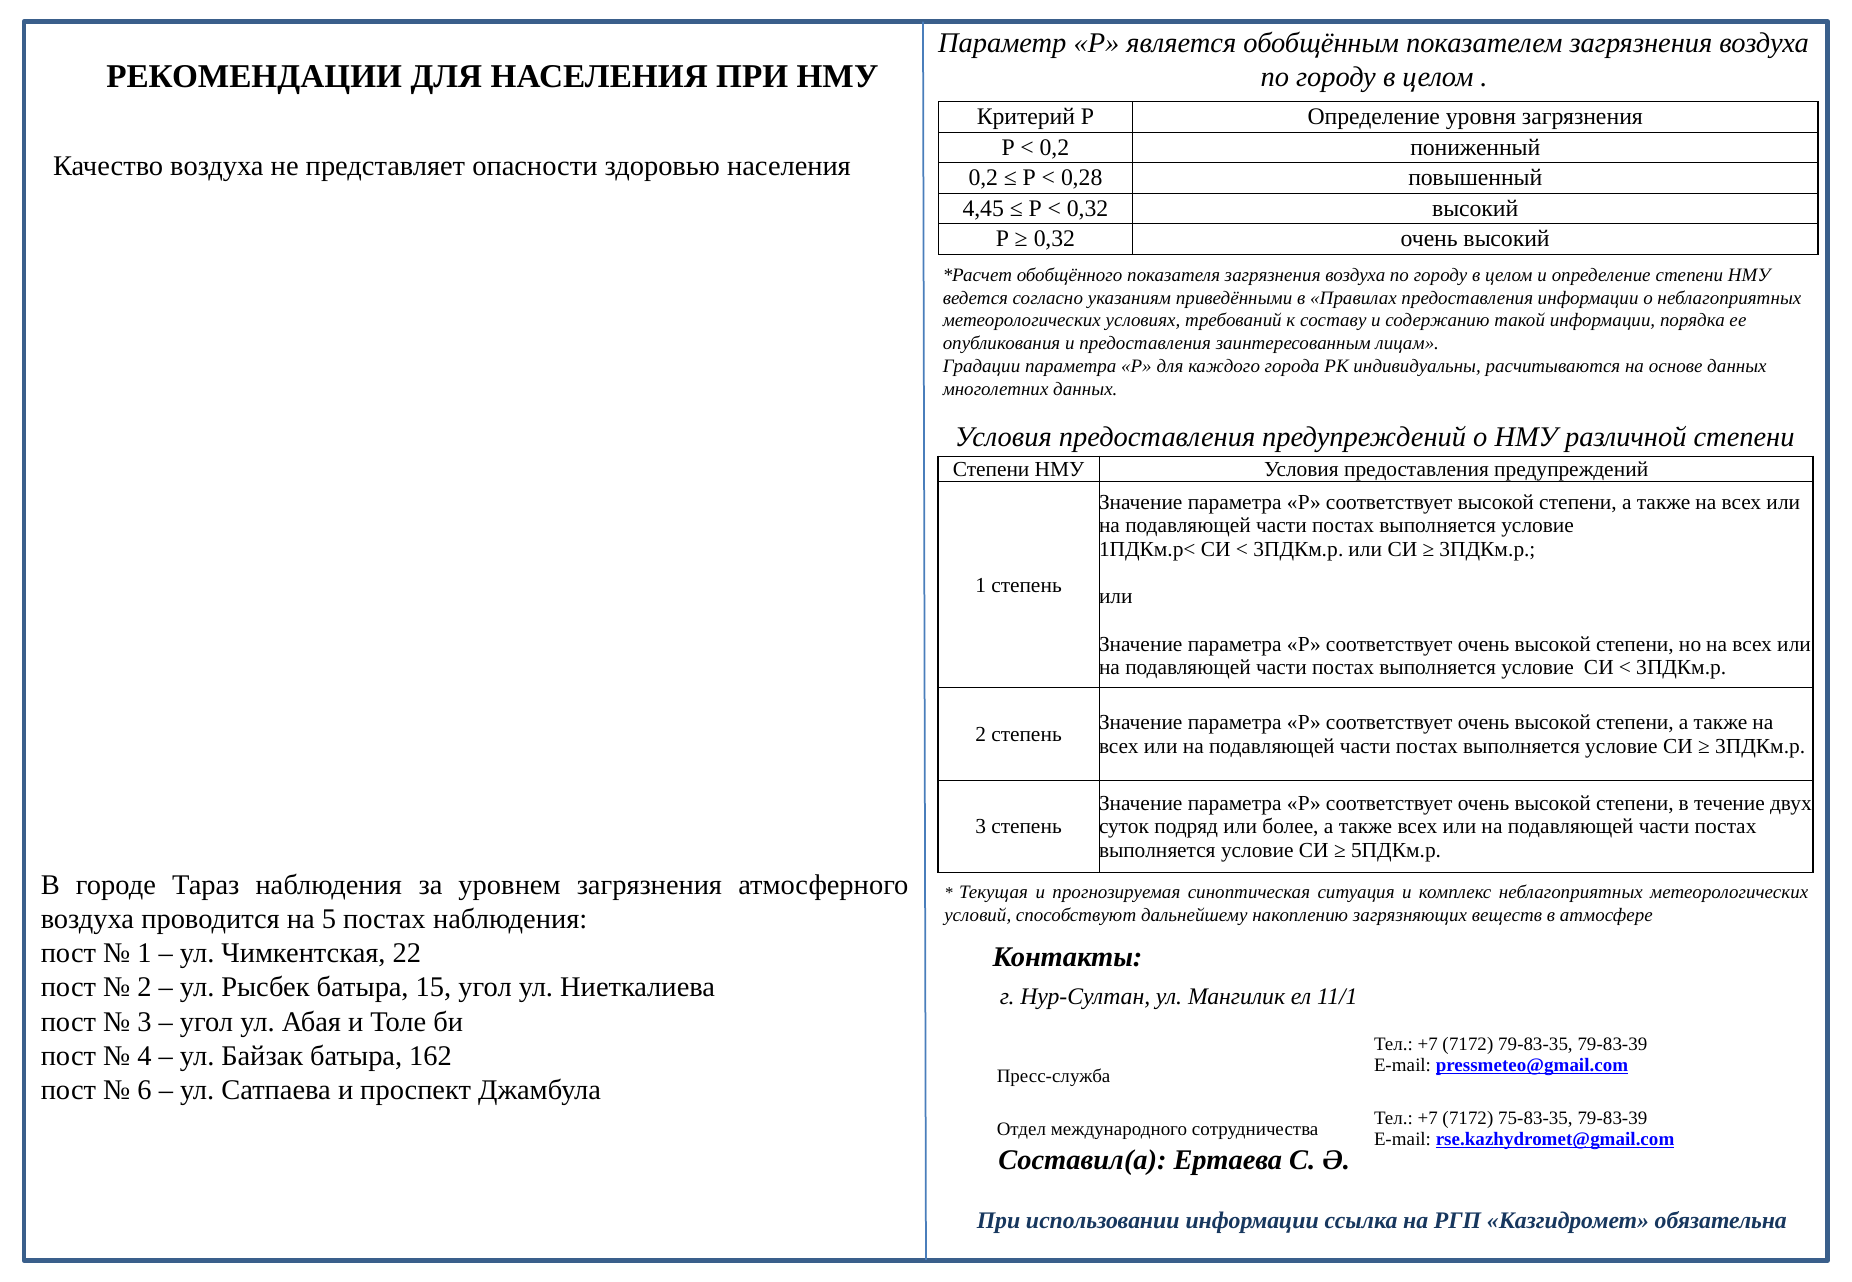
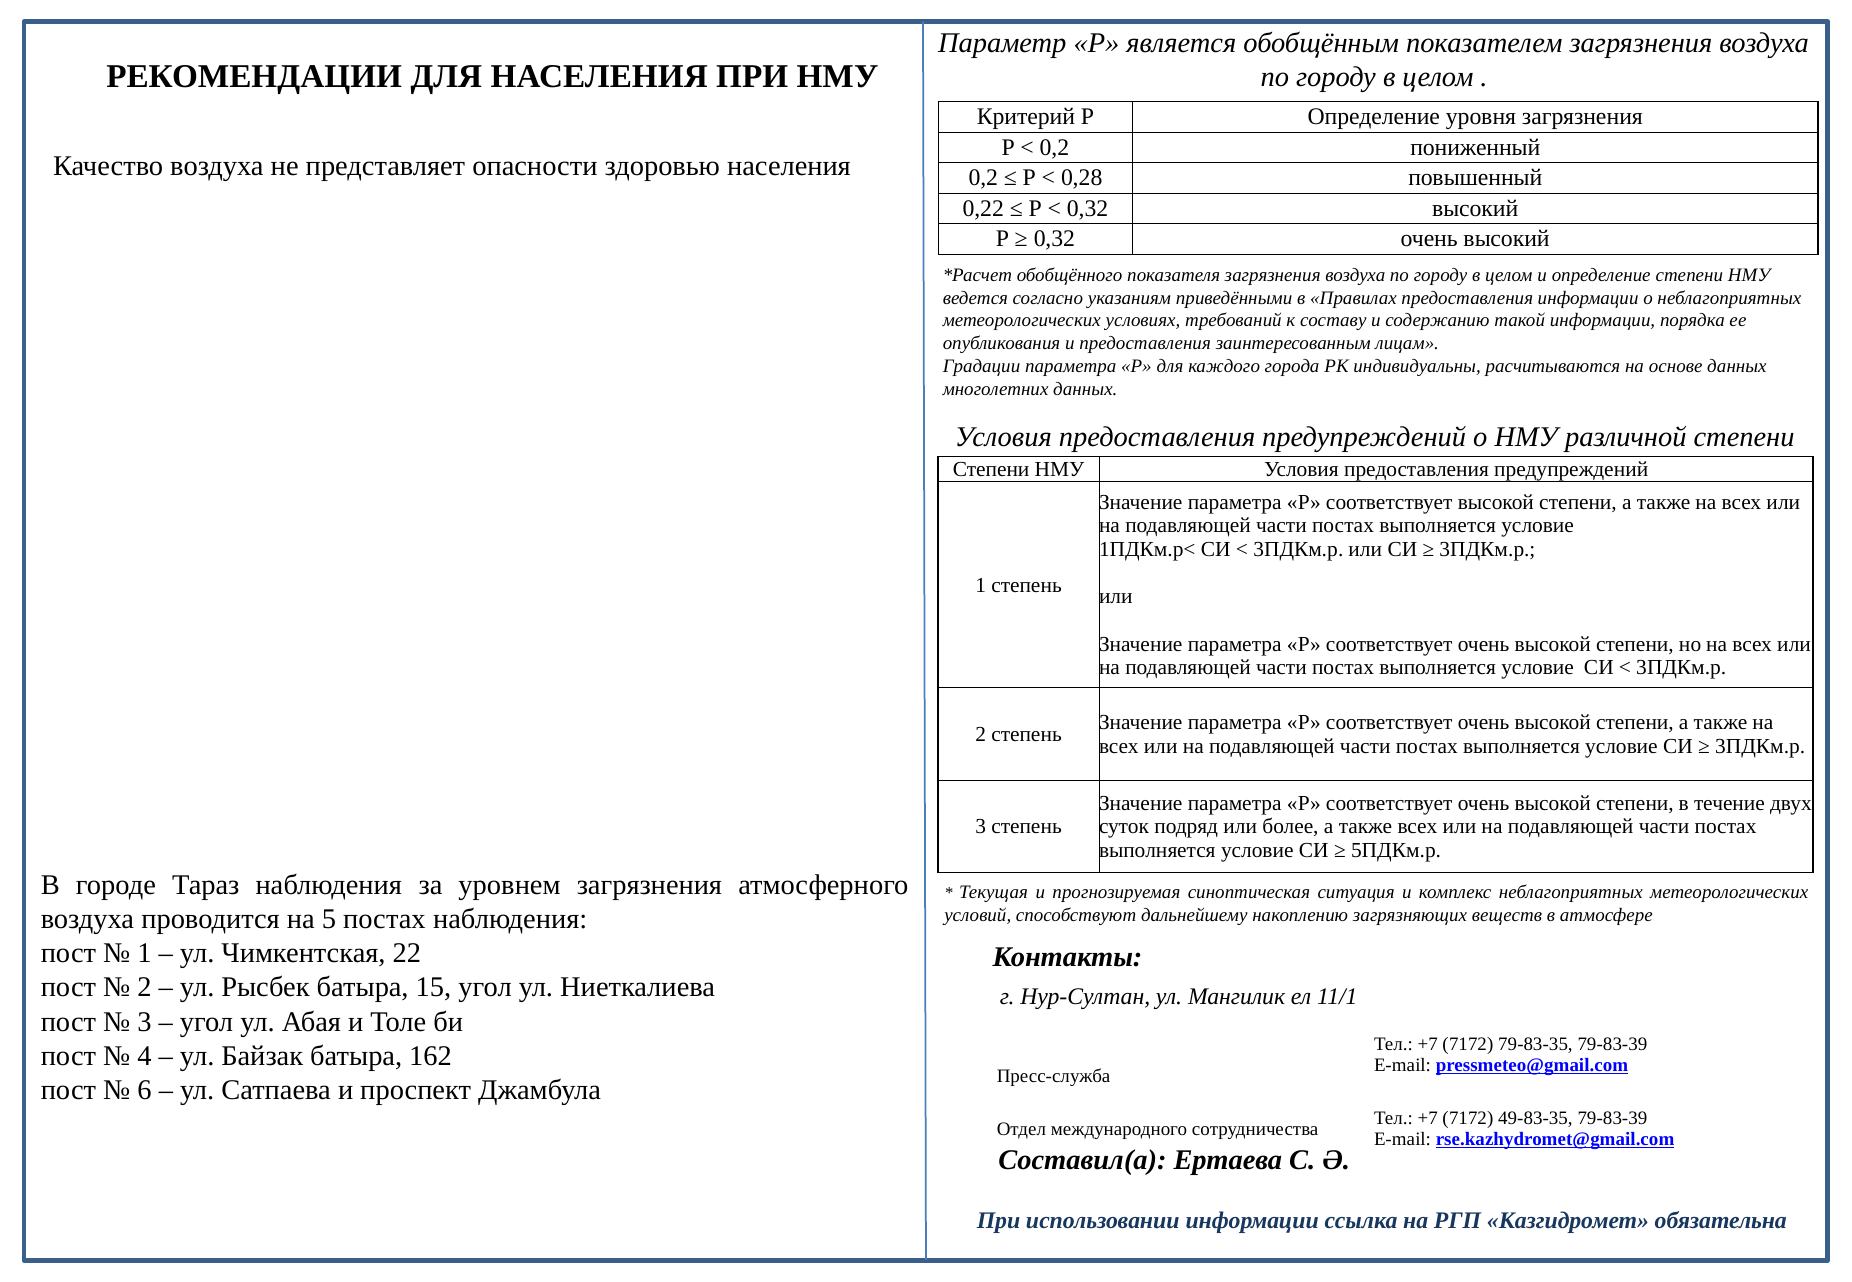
4,45: 4,45 -> 0,22
75-83-35: 75-83-35 -> 49-83-35
